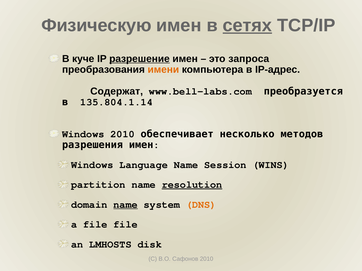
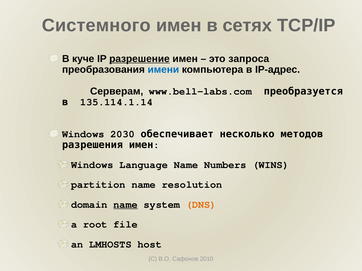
Физическую: Физическую -> Системного
сетях underline: present -> none
имени colour: orange -> blue
Содержат: Содержат -> Серверам
135.804.1.14: 135.804.1.14 -> 135.114.1.14
Windows 2010: 2010 -> 2030
Session: Session -> Numbers
resolution underline: present -> none
a file: file -> root
disk: disk -> host
